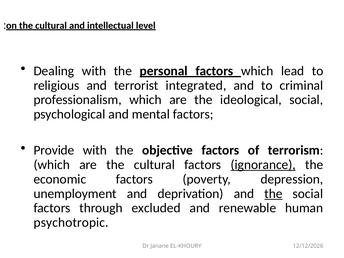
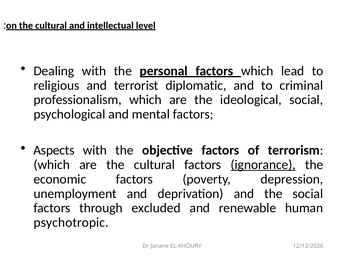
integrated: integrated -> diplomatic
Provide: Provide -> Aspects
the at (273, 194) underline: present -> none
